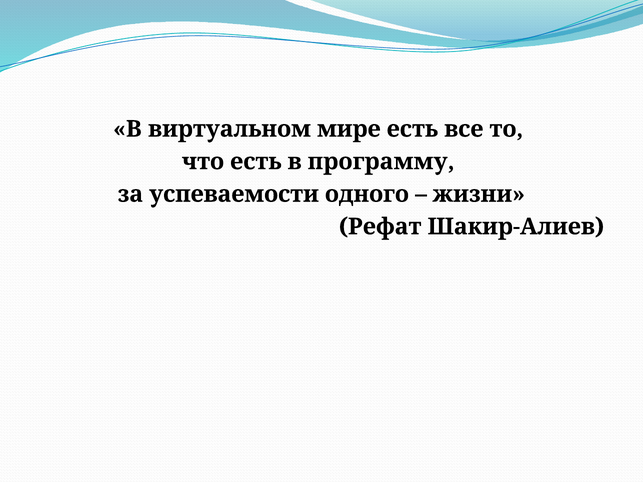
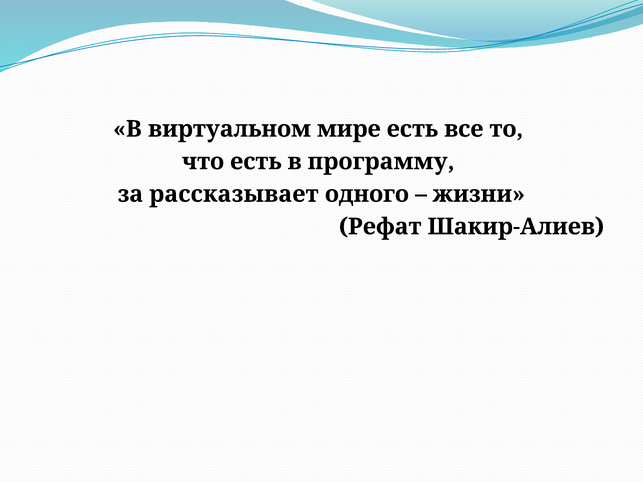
успеваемости: успеваемости -> рассказывает
